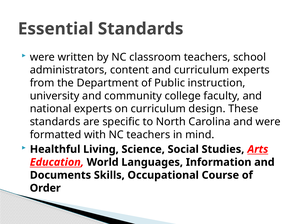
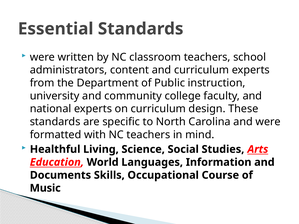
Order: Order -> Music
